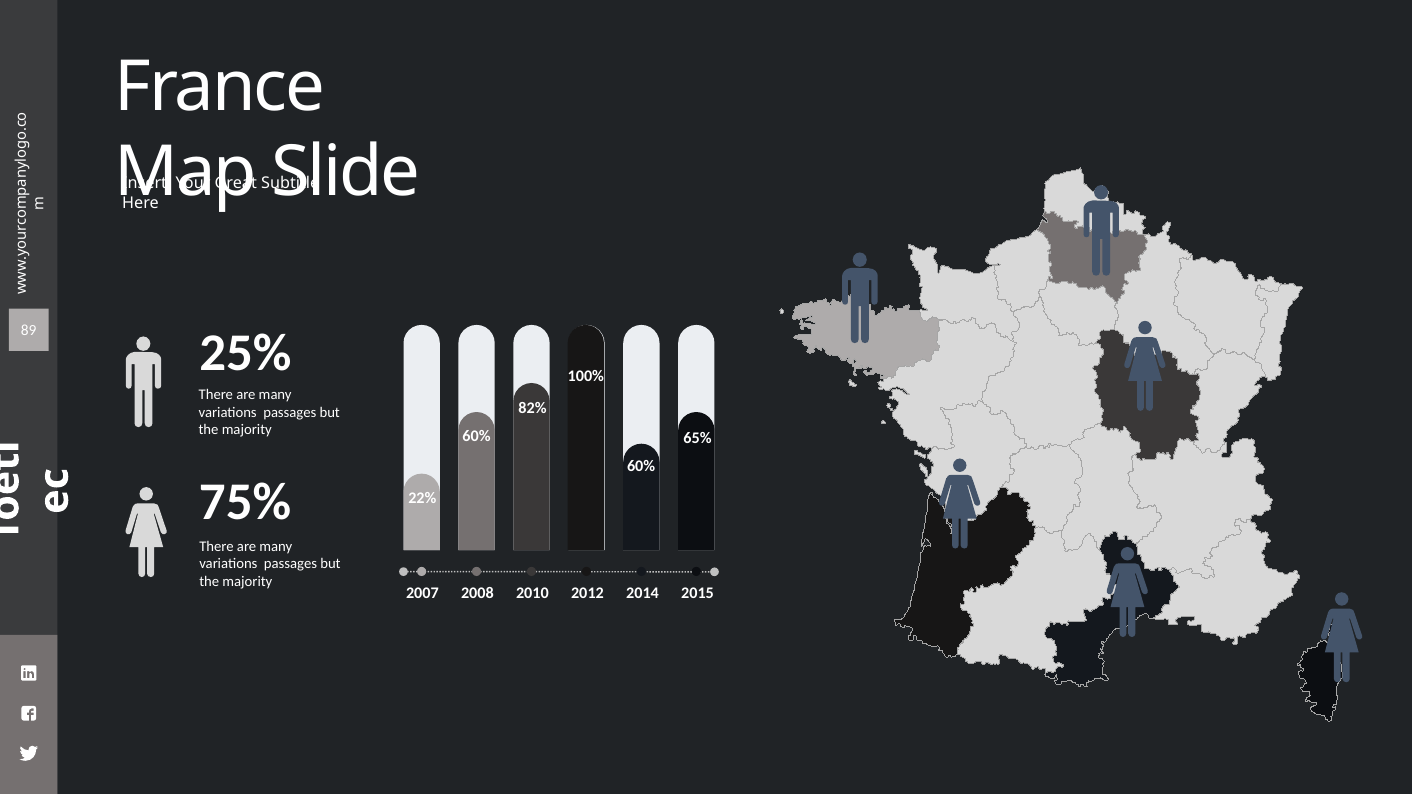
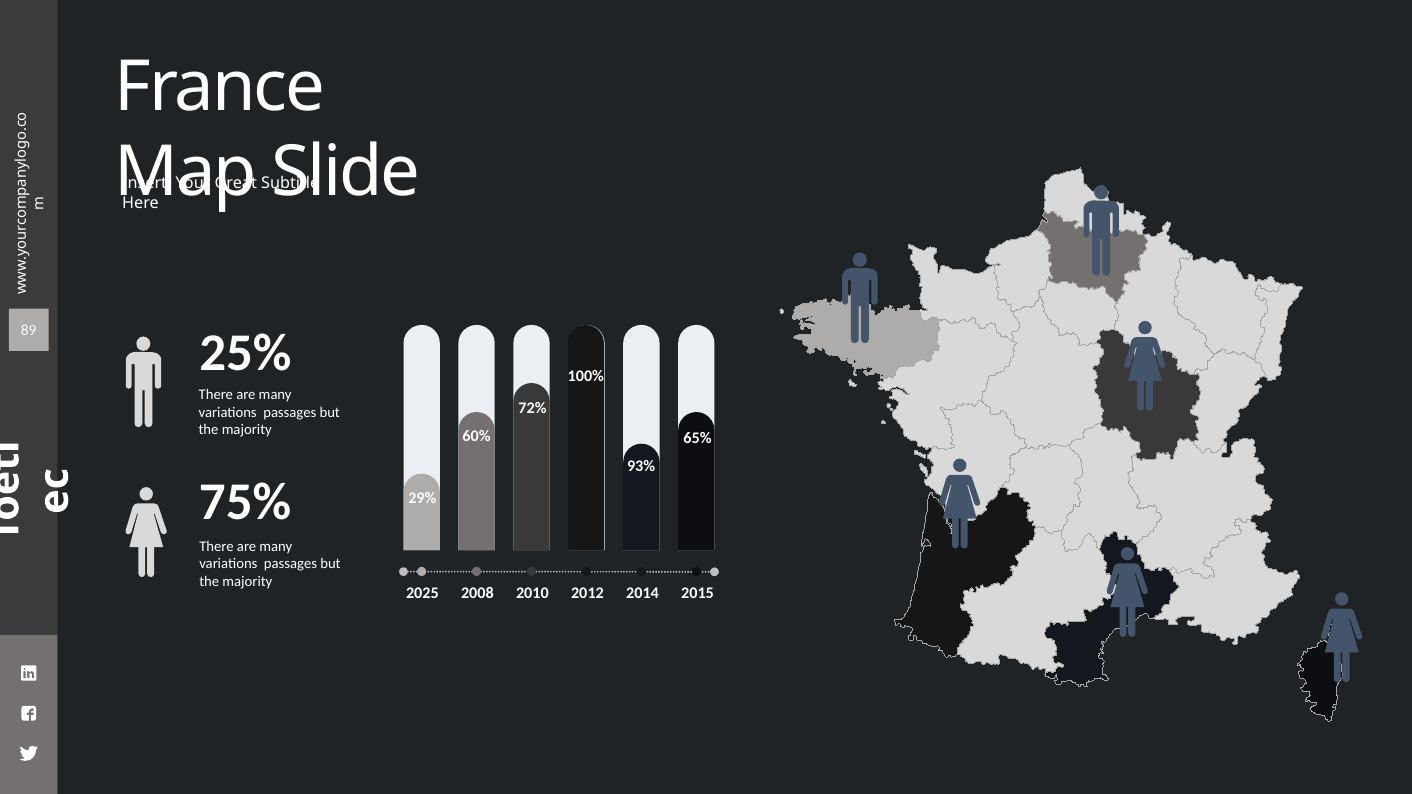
82%: 82% -> 72%
60% at (641, 467): 60% -> 93%
22%: 22% -> 29%
2007: 2007 -> 2025
